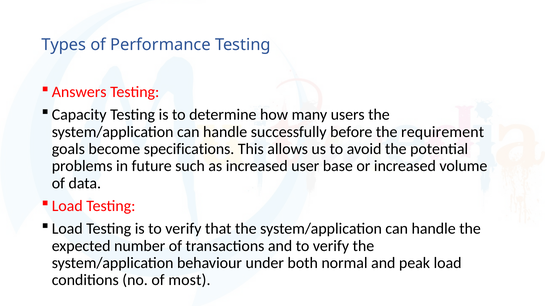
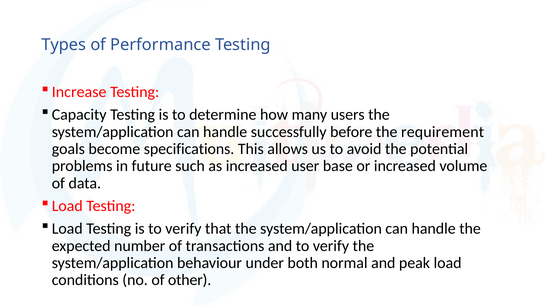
Answers: Answers -> Increase
most: most -> other
